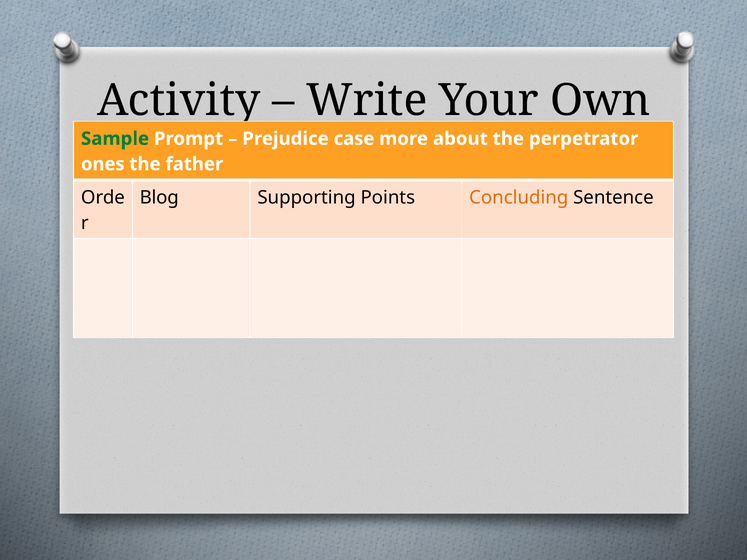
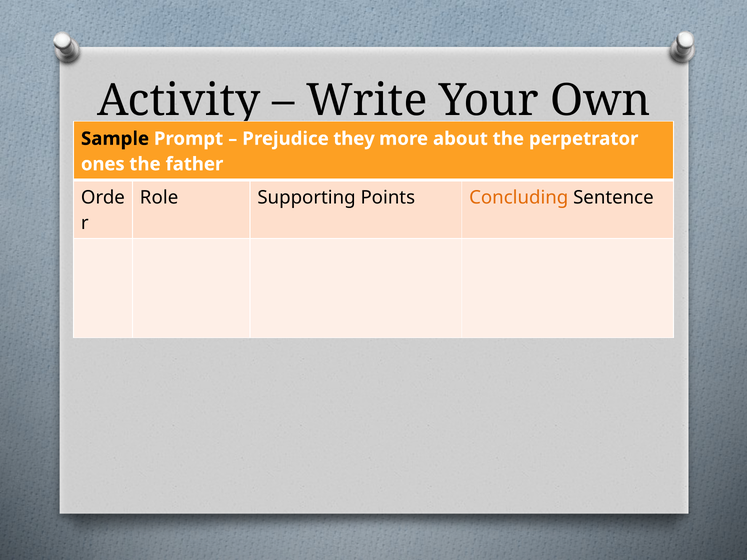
Sample colour: green -> black
case: case -> they
Blog: Blog -> Role
